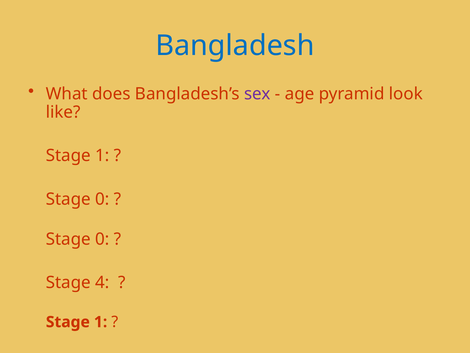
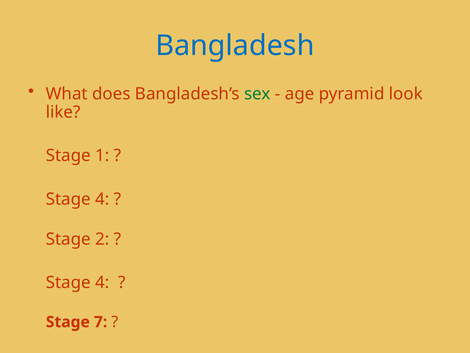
sex colour: purple -> green
0 at (102, 199): 0 -> 4
0 at (102, 239): 0 -> 2
1 at (101, 322): 1 -> 7
